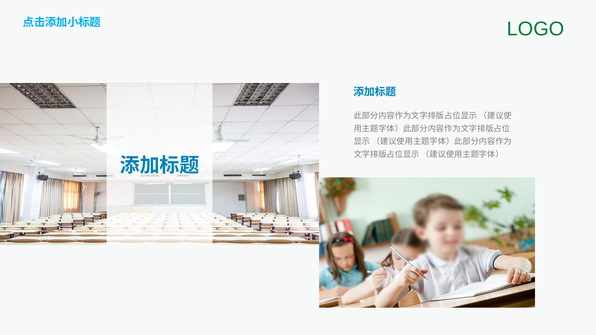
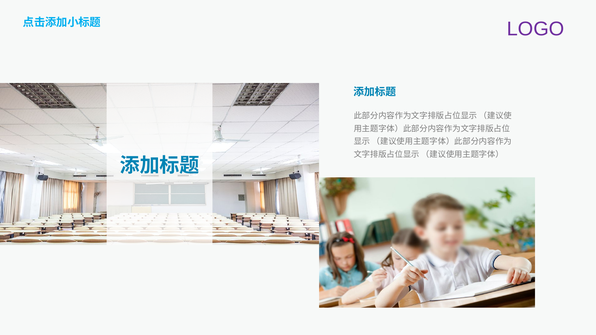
LOGO colour: green -> purple
